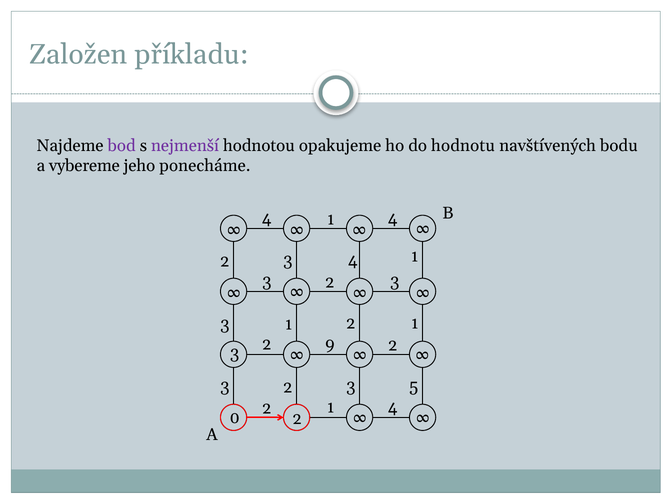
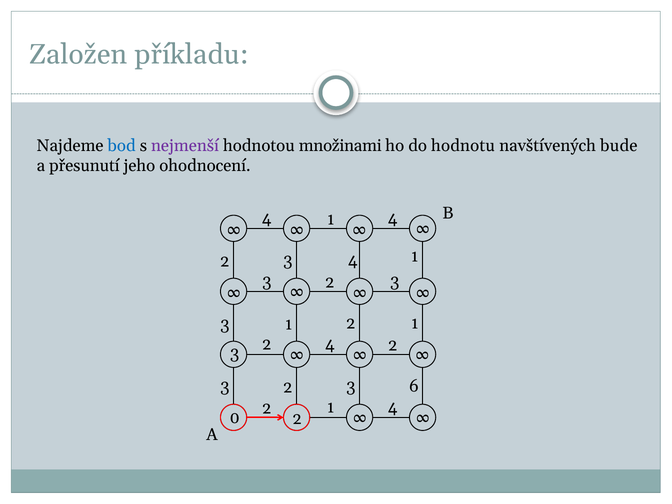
bod colour: purple -> blue
opakujeme: opakujeme -> množinami
bodu: bodu -> bude
vybereme: vybereme -> přesunutí
ponecháme: ponecháme -> ohodnocení
2 9: 9 -> 4
5: 5 -> 6
